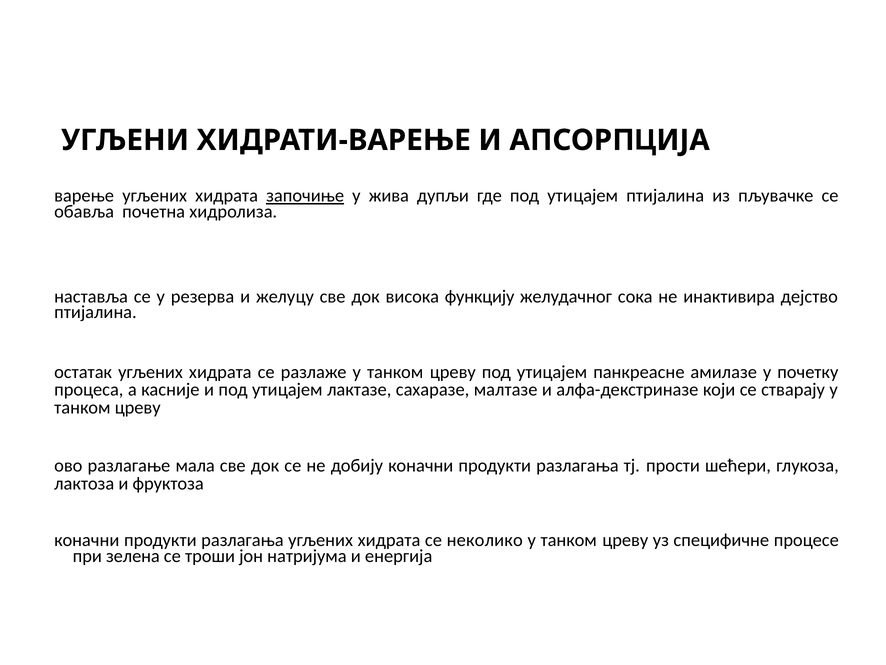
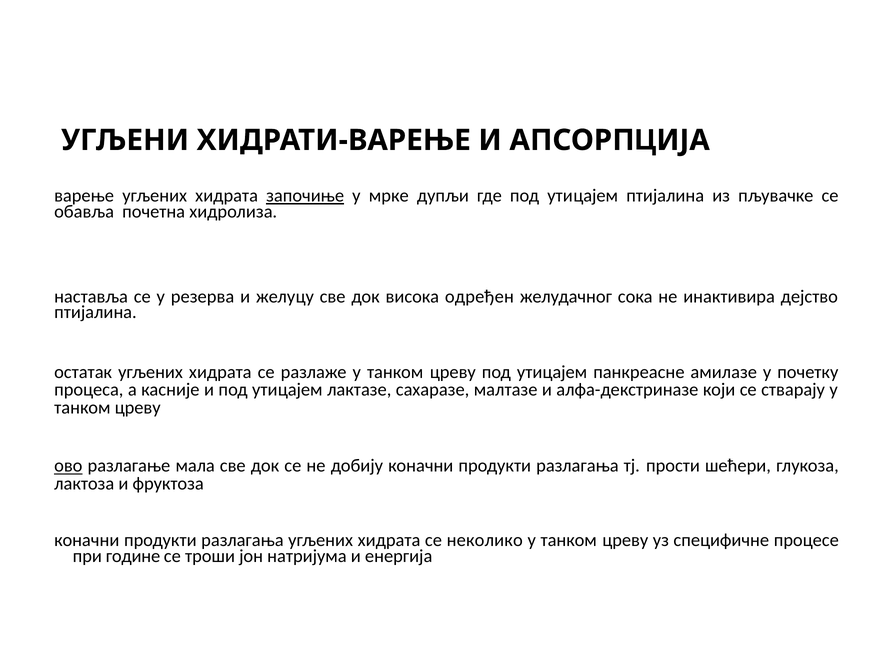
жива: жива -> мрке
функцију: функцију -> одређен
ово underline: none -> present
зелена: зелена -> године
